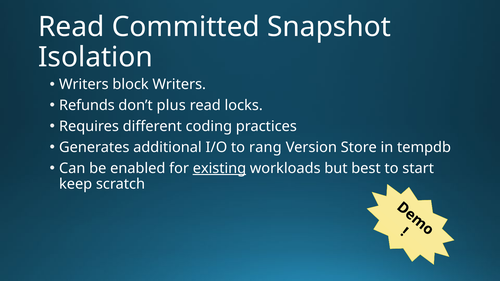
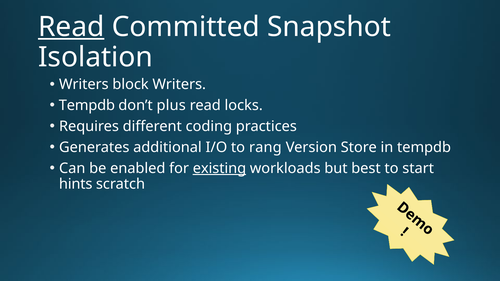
Read at (71, 27) underline: none -> present
Refunds at (87, 106): Refunds -> Tempdb
keep: keep -> hints
